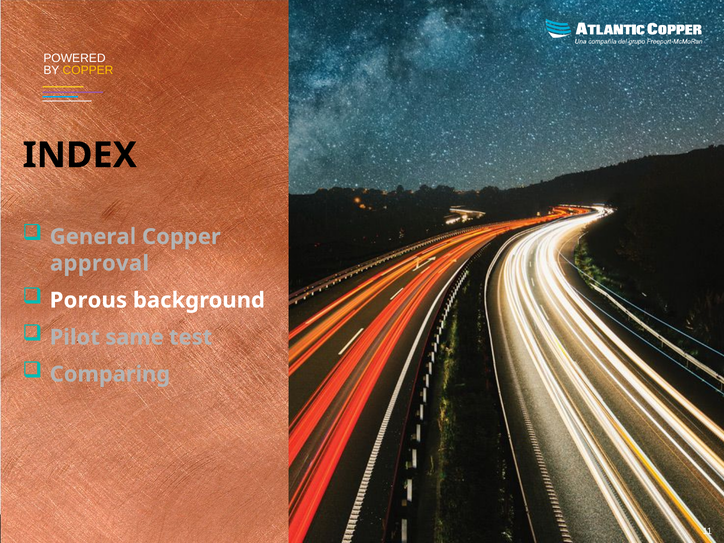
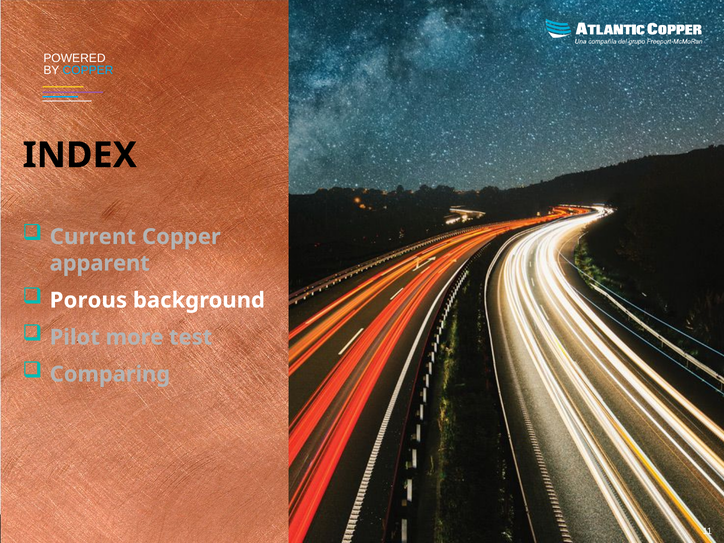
COPPER at (88, 70) colour: yellow -> light blue
General: General -> Current
approval: approval -> apparent
same: same -> more
